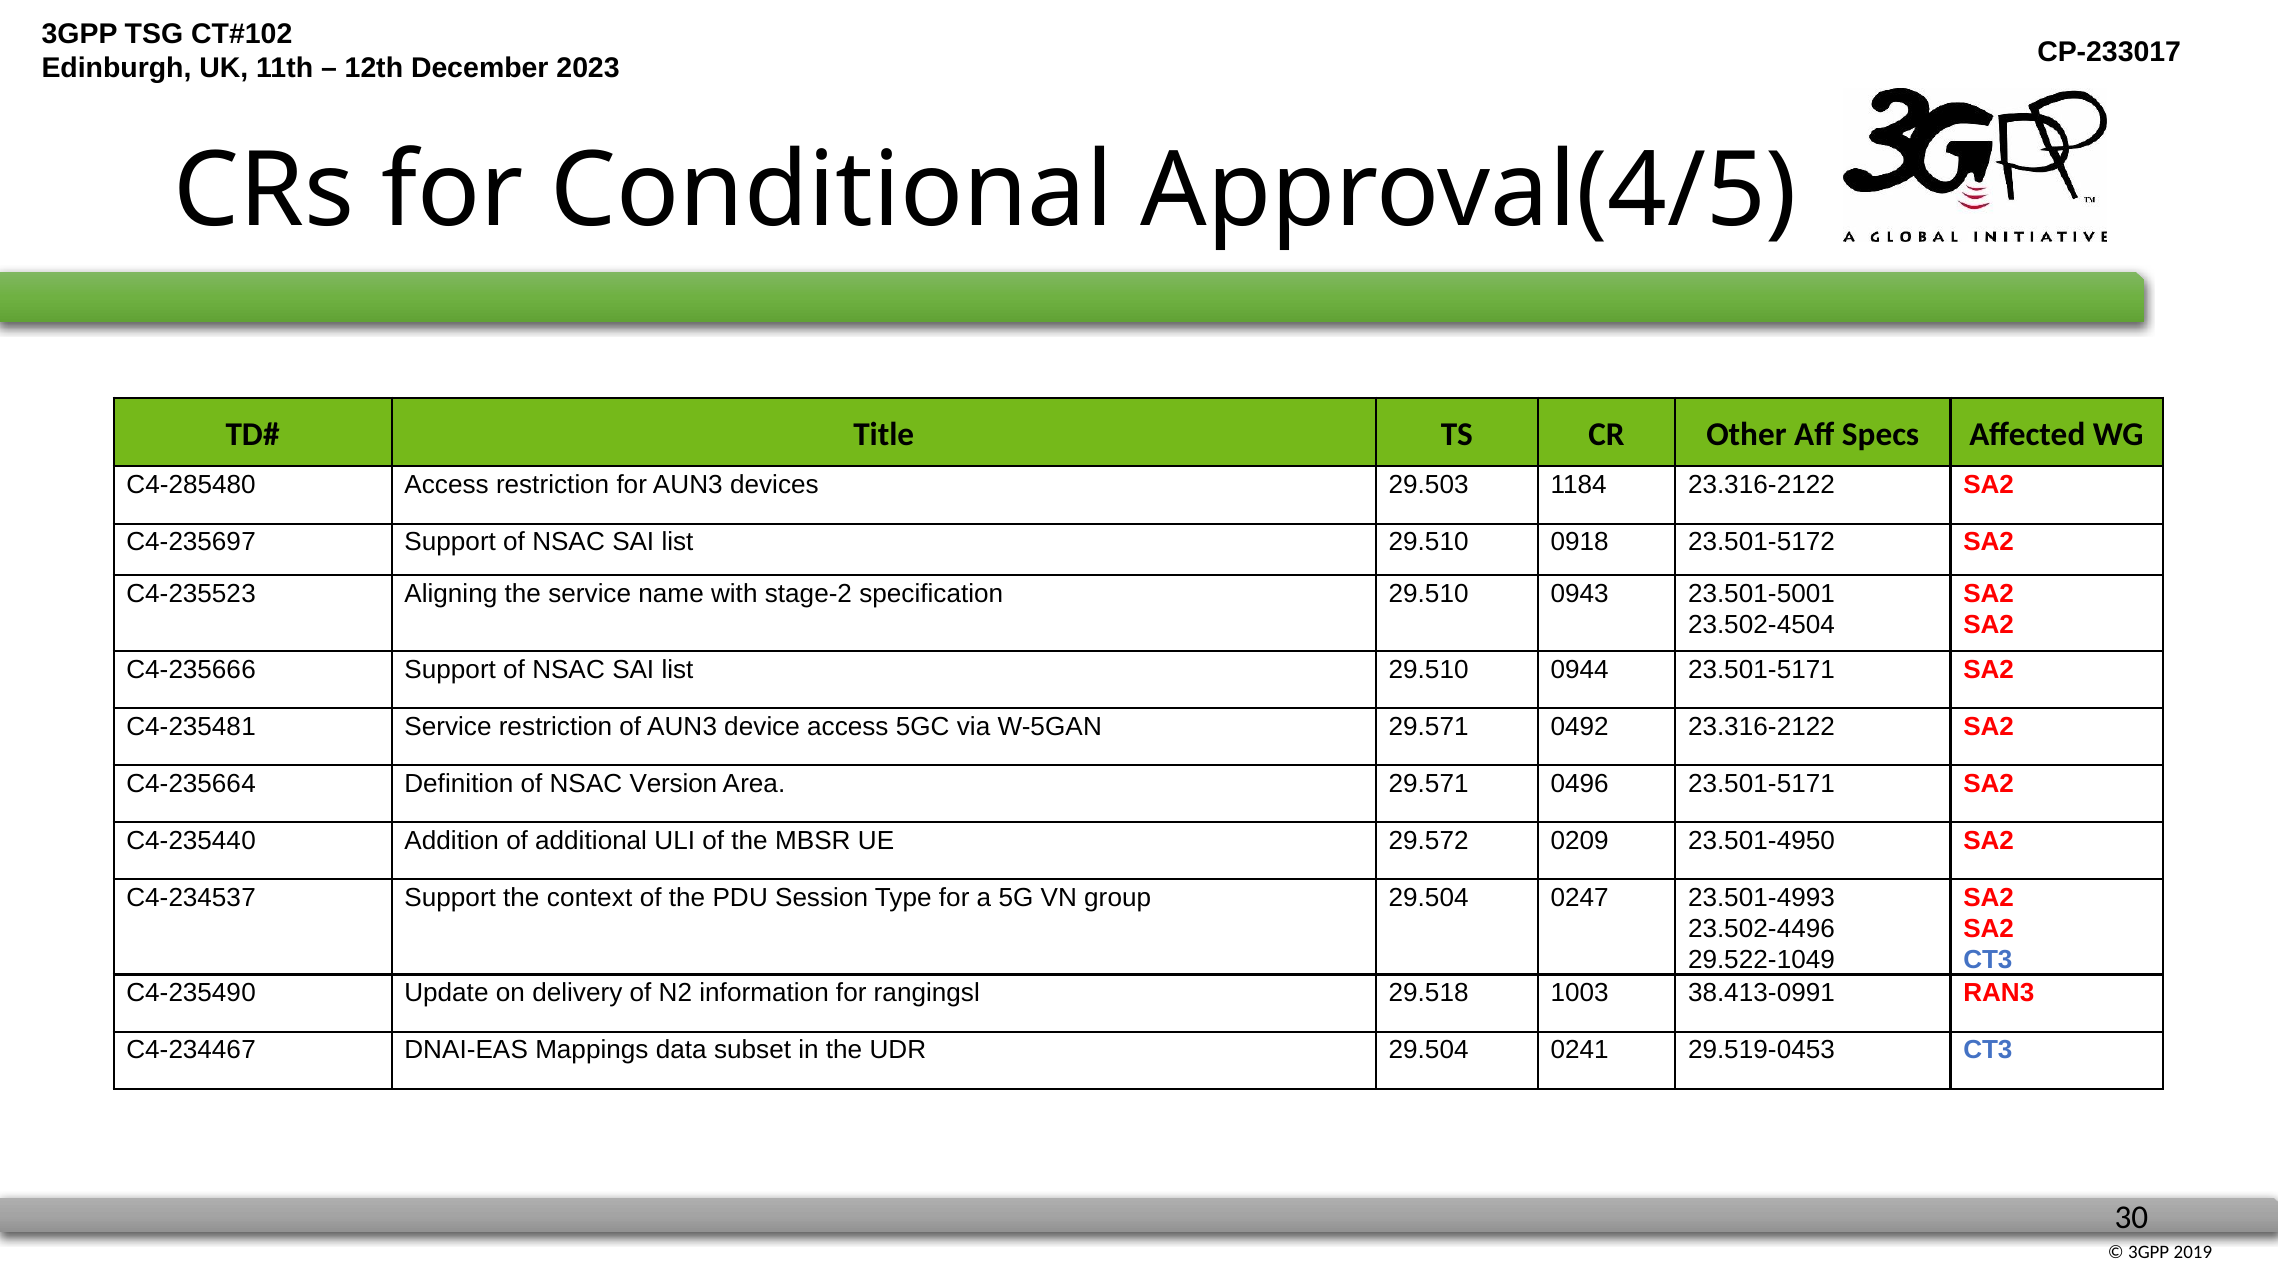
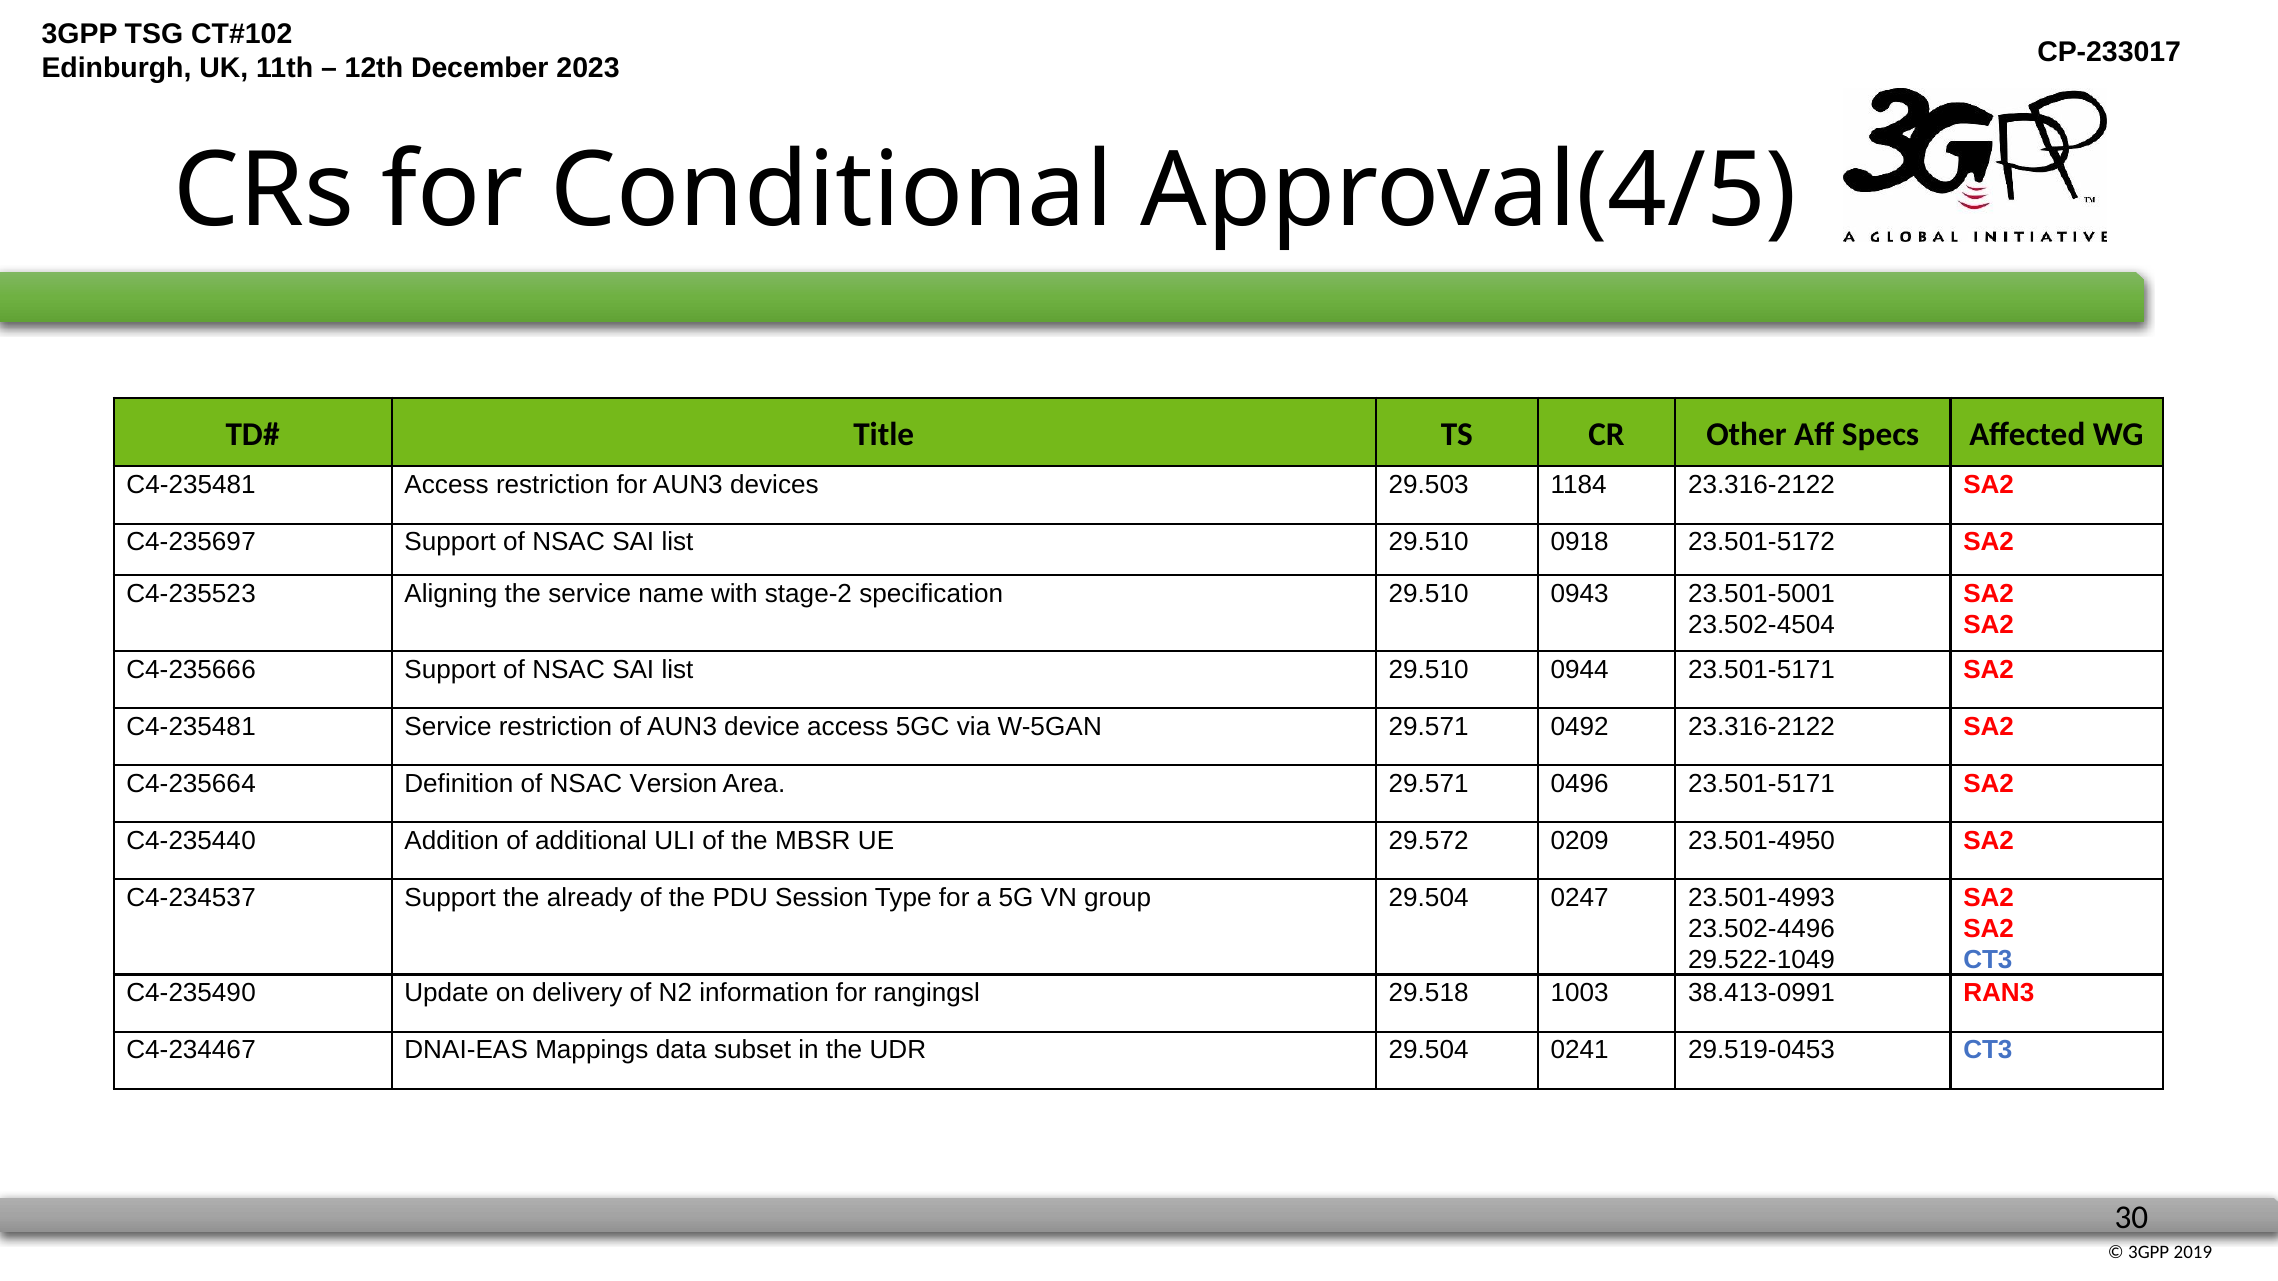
C4-285480 at (191, 485): C4-285480 -> C4-235481
context: context -> already
